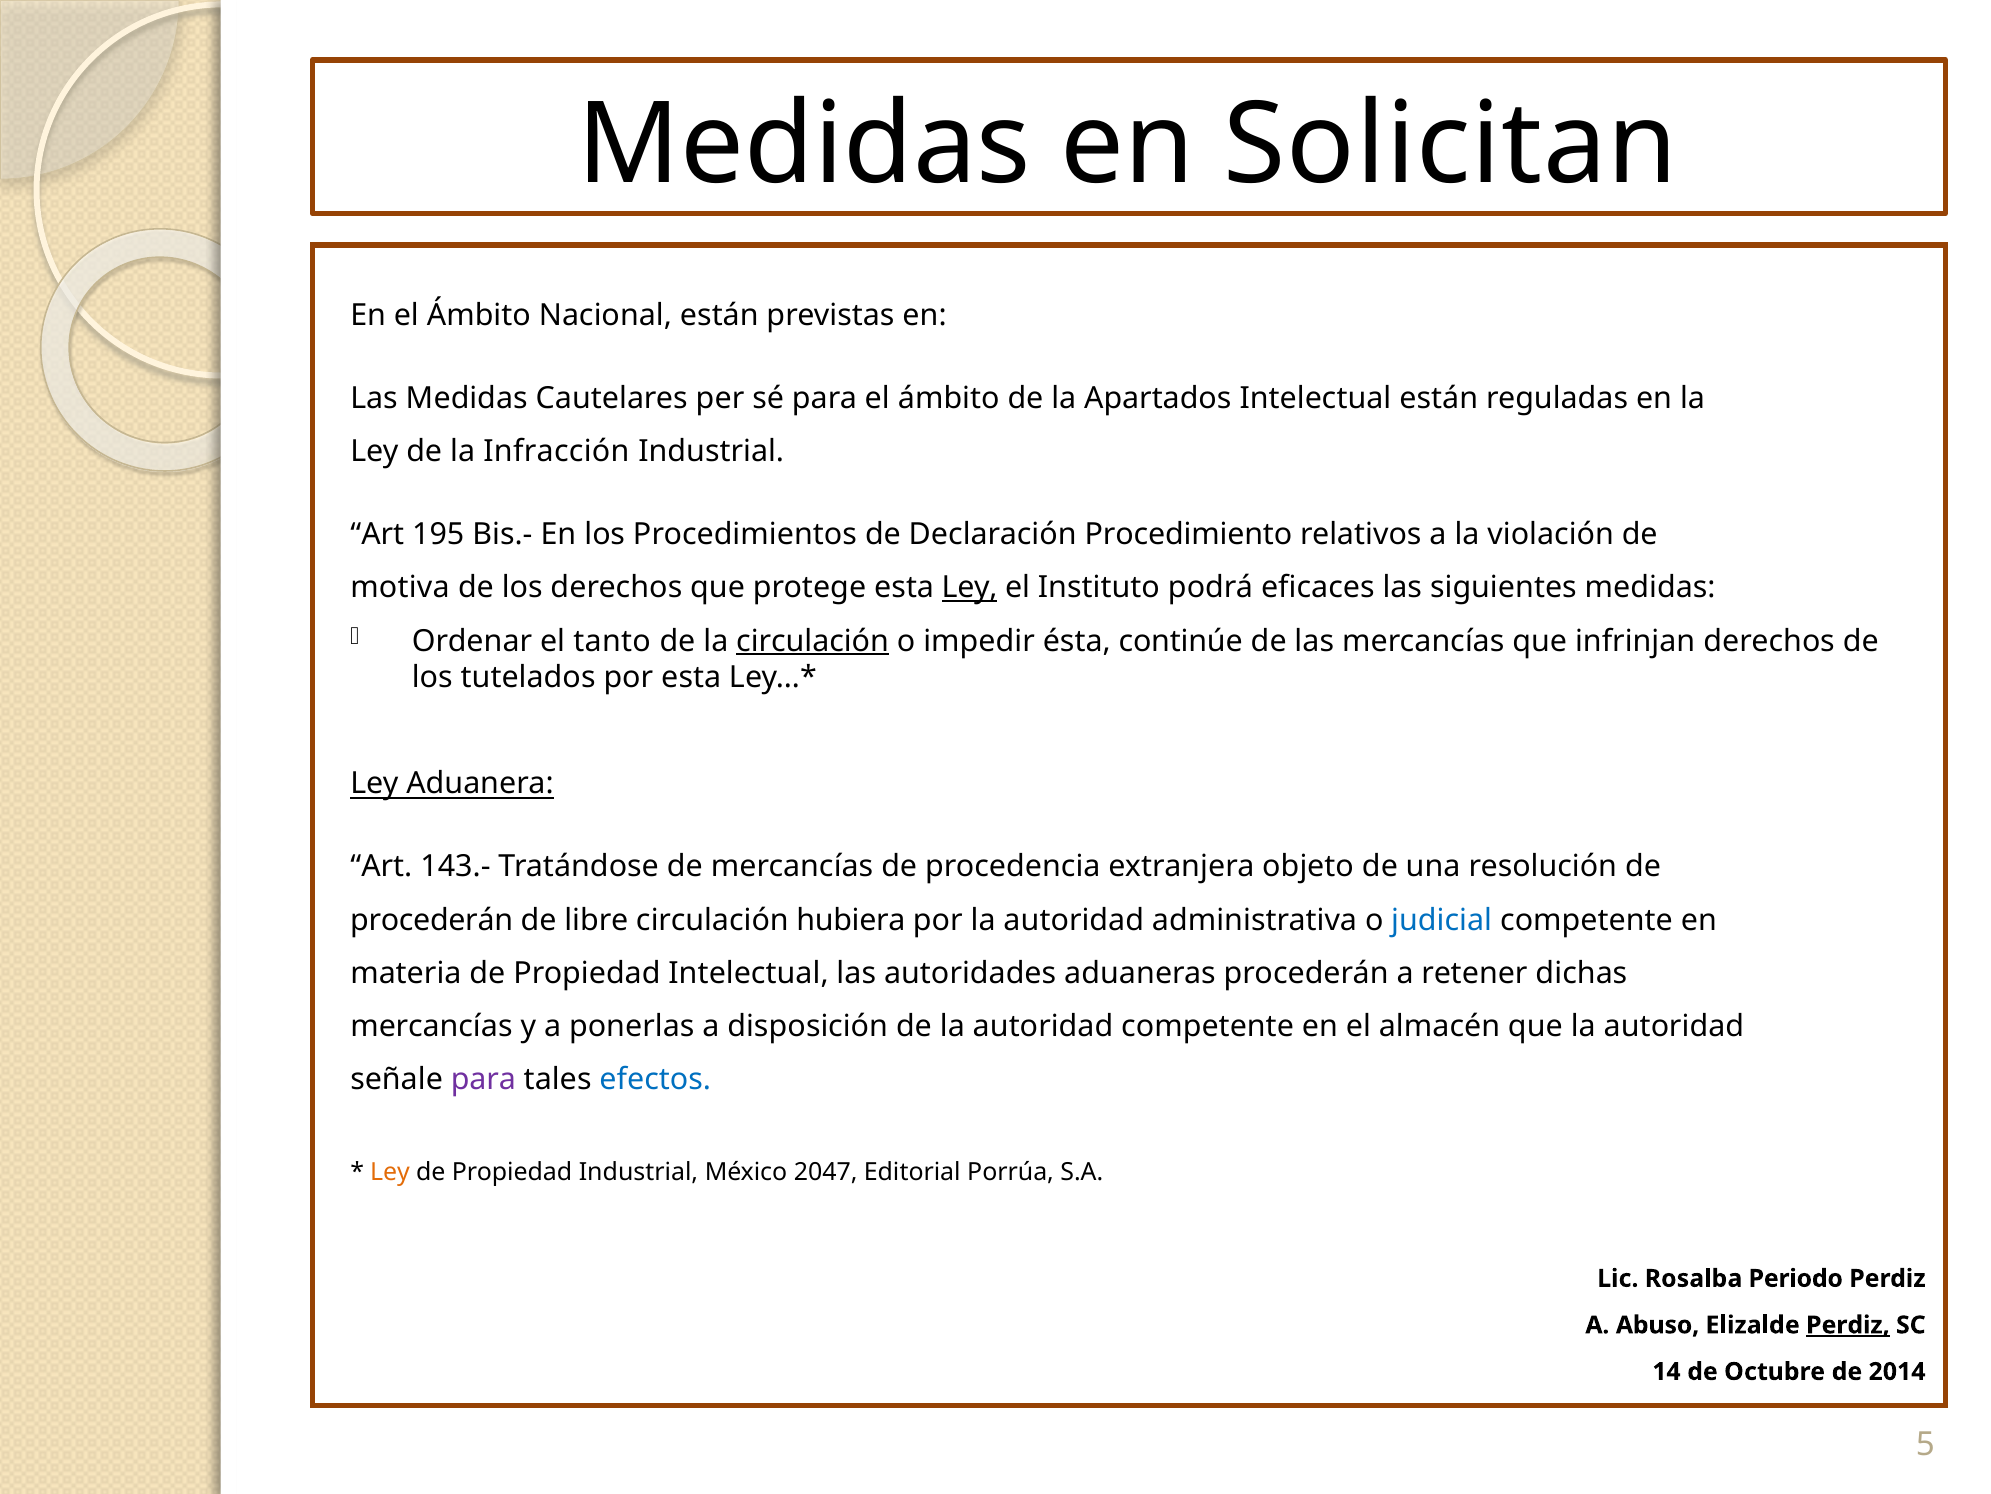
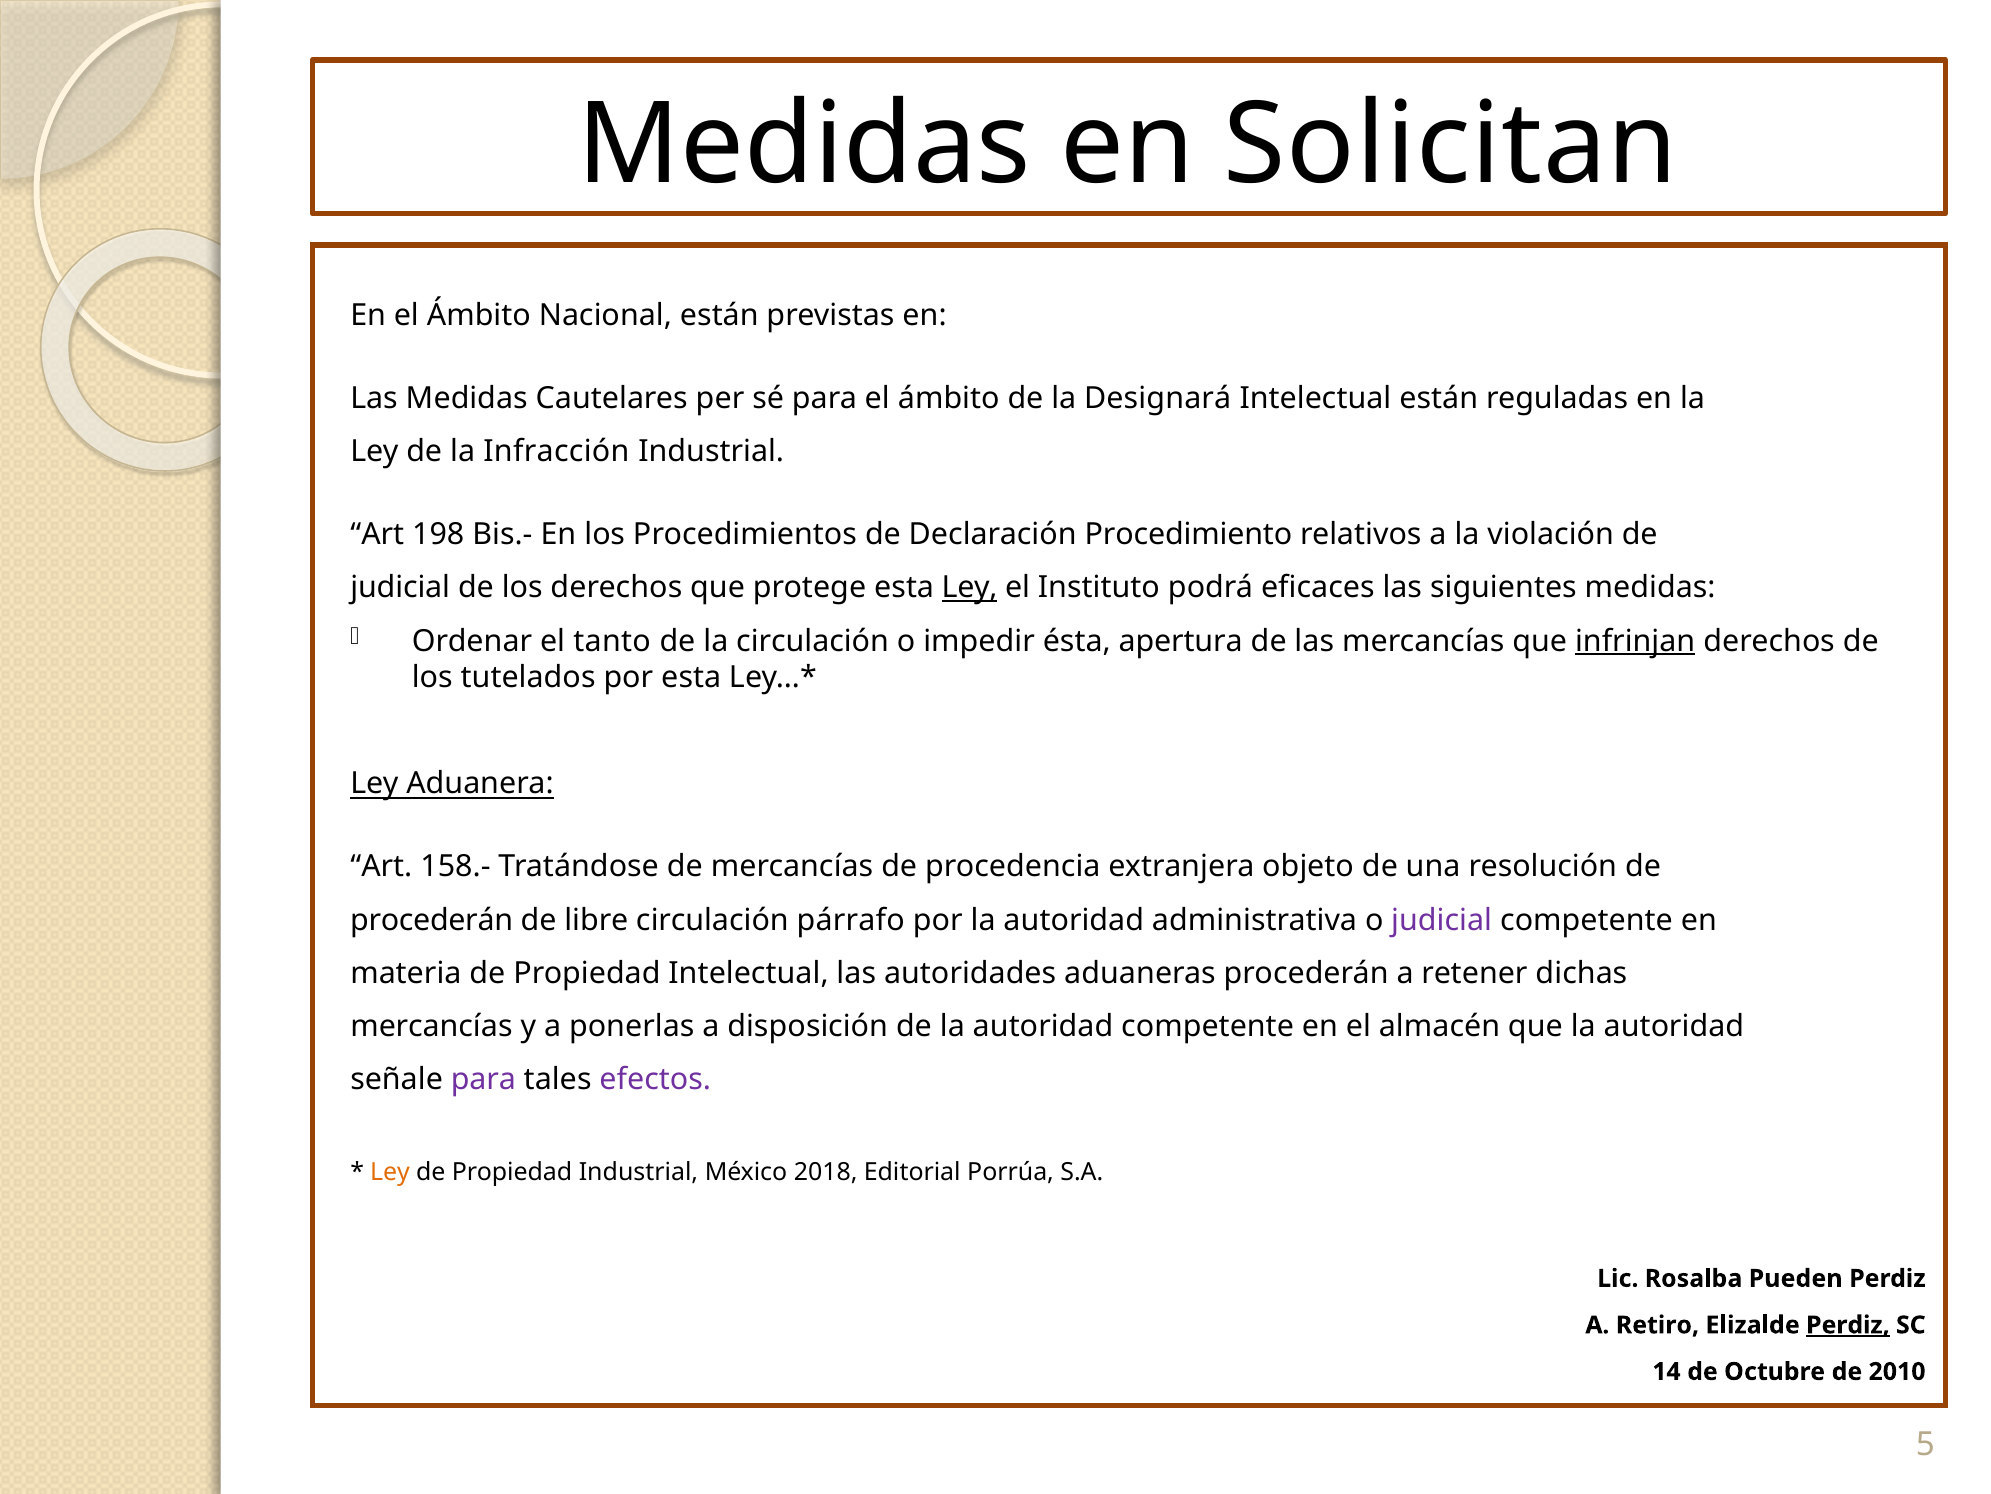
Apartados: Apartados -> Designará
195: 195 -> 198
motiva at (400, 587): motiva -> judicial
circulación at (813, 641) underline: present -> none
continúe: continúe -> apertura
infrinjan underline: none -> present
143.-: 143.- -> 158.-
hubiera: hubiera -> párrafo
judicial at (1442, 920) colour: blue -> purple
efectos colour: blue -> purple
2047: 2047 -> 2018
Periodo: Periodo -> Pueden
Abuso: Abuso -> Retiro
2014: 2014 -> 2010
